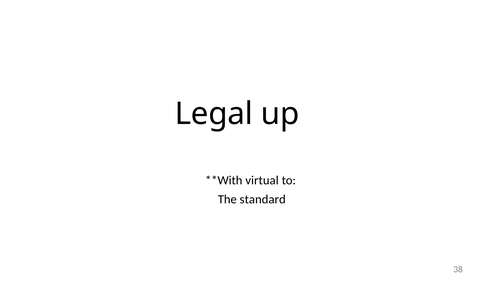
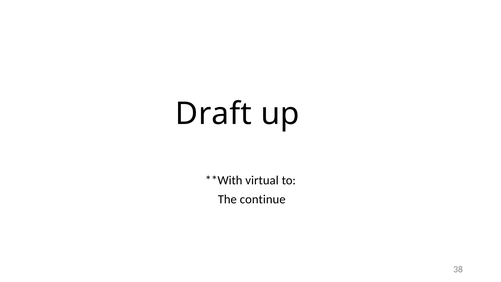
Legal: Legal -> Draft
standard: standard -> continue
